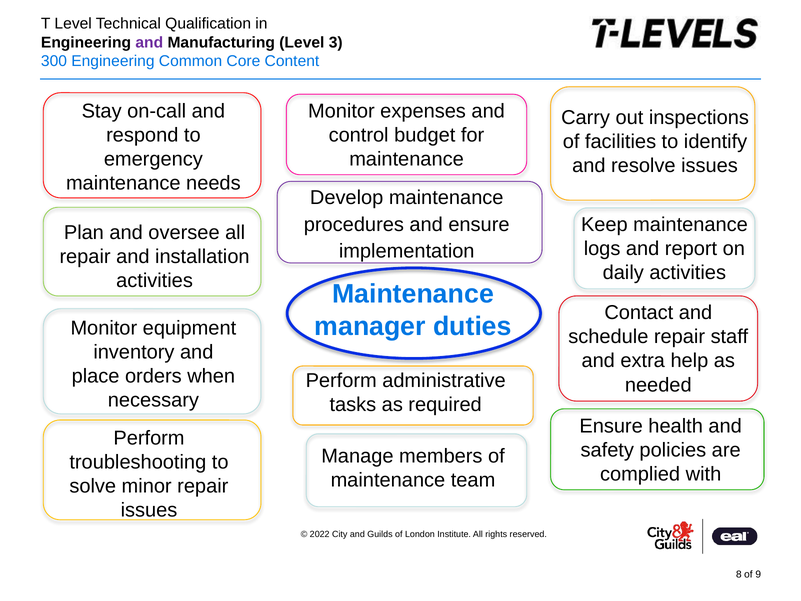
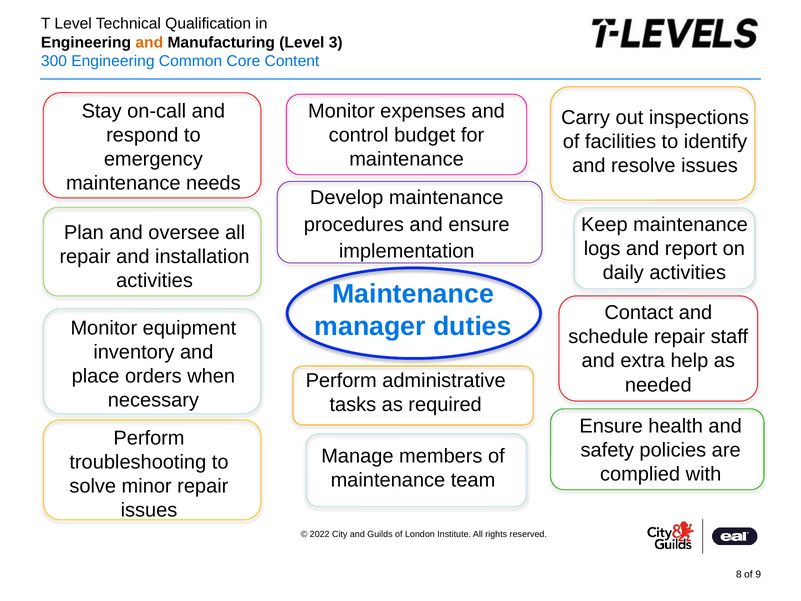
and at (149, 42) colour: purple -> orange
